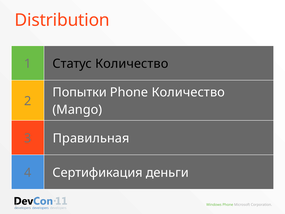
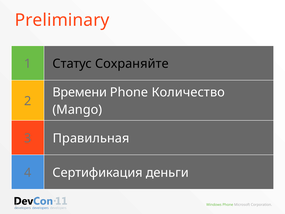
Distribution: Distribution -> Preliminary
Статус Количество: Количество -> Сохраняйте
Попытки: Попытки -> Времени
